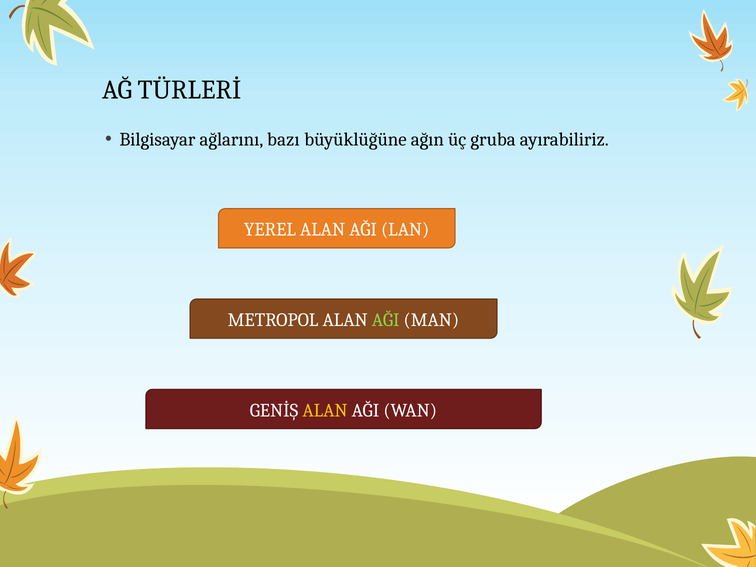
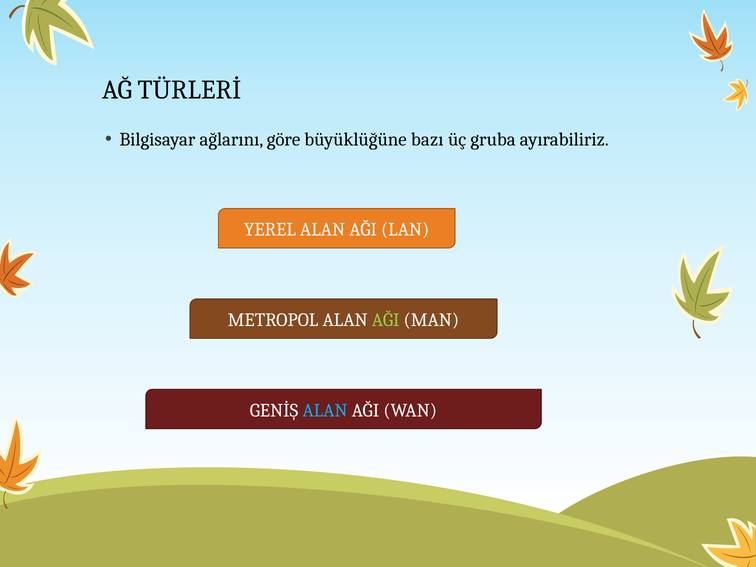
bazı: bazı -> göre
ağın: ağın -> bazı
ALAN at (325, 410) colour: yellow -> light blue
